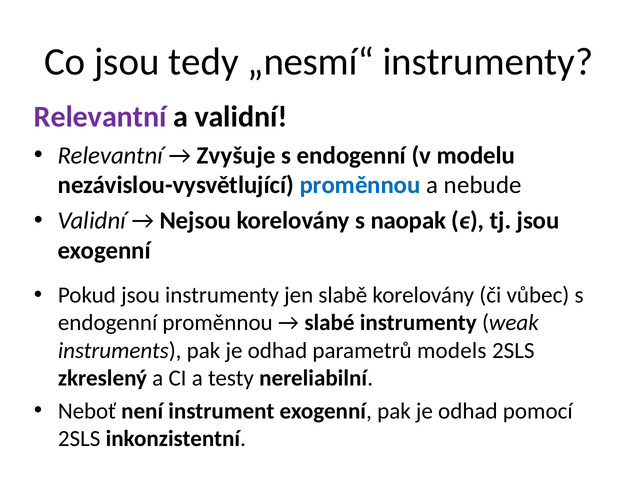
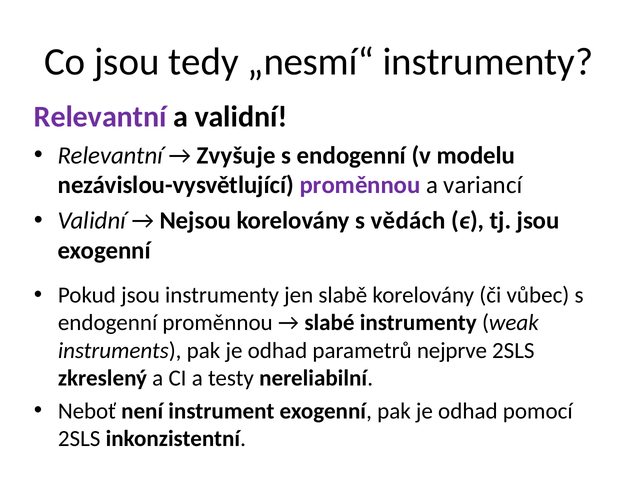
proměnnou at (360, 185) colour: blue -> purple
nebude: nebude -> variancí
naopak: naopak -> vědách
models: models -> nejprve
